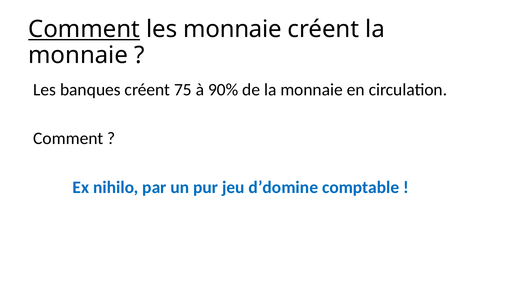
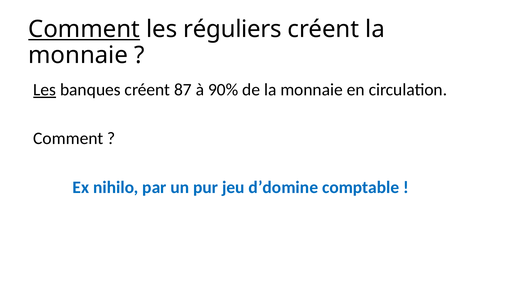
les monnaie: monnaie -> réguliers
Les at (45, 90) underline: none -> present
75: 75 -> 87
